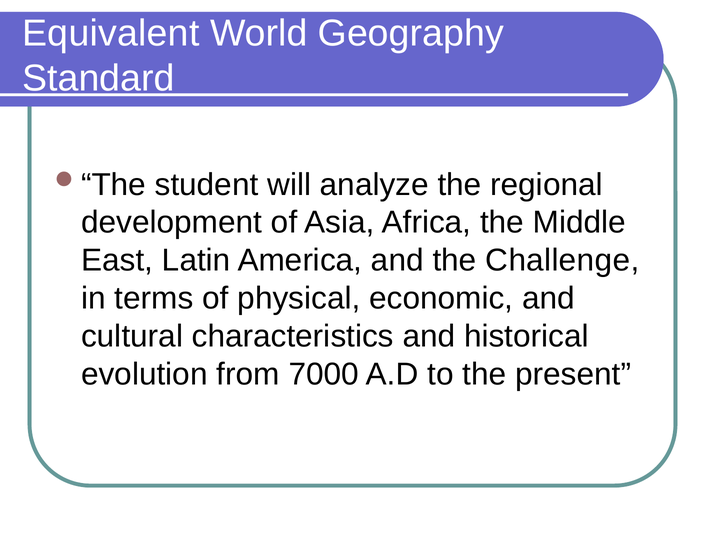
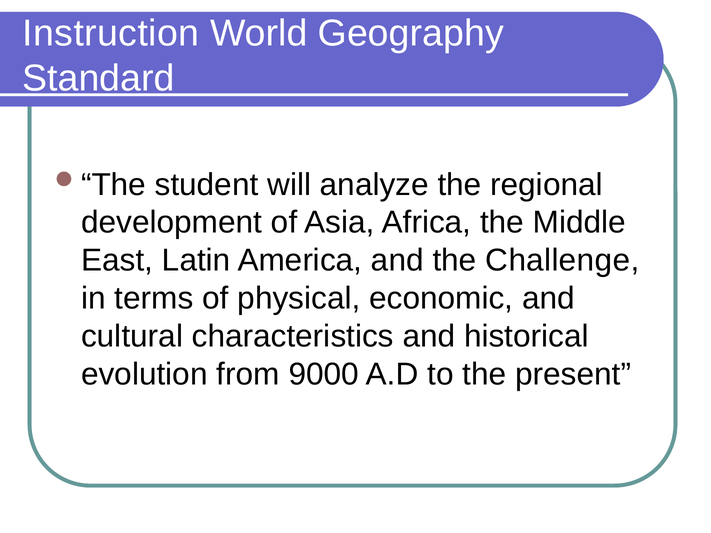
Equivalent: Equivalent -> Instruction
7000: 7000 -> 9000
